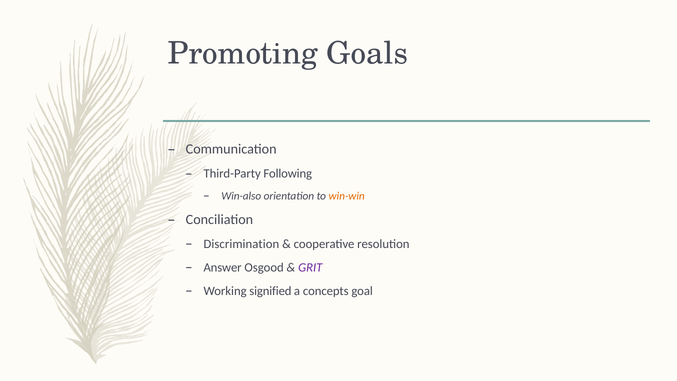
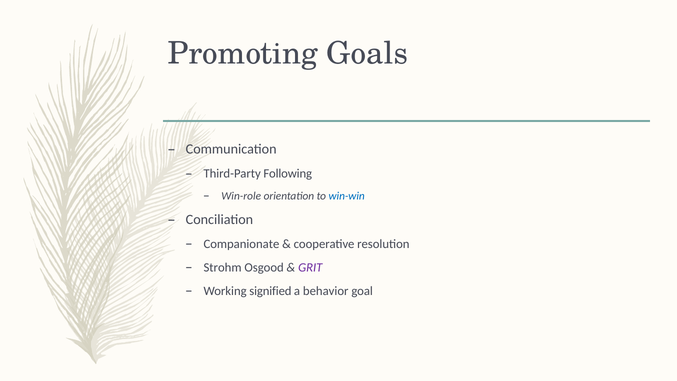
Win-also: Win-also -> Win-role
win-win colour: orange -> blue
Discrimination: Discrimination -> Companionate
Answer: Answer -> Strohm
concepts: concepts -> behavior
